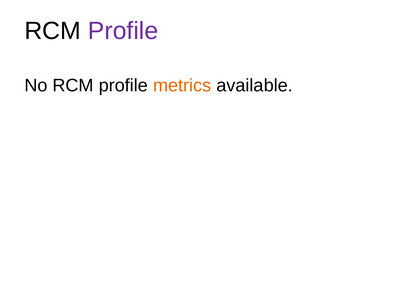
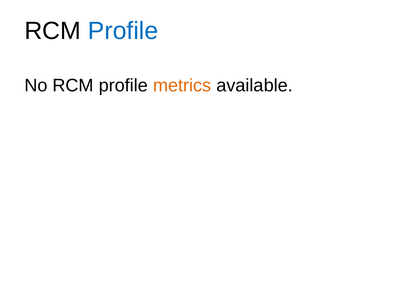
Profile at (123, 31) colour: purple -> blue
